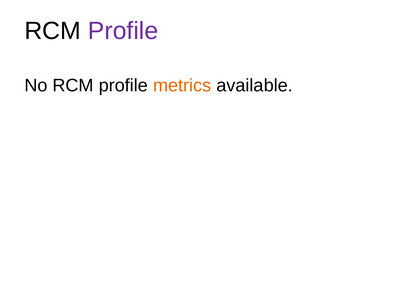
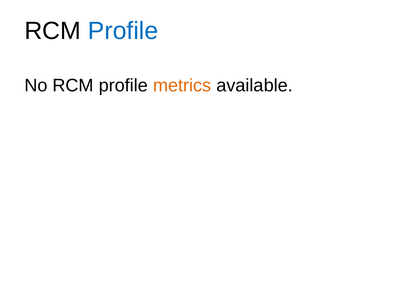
Profile at (123, 31) colour: purple -> blue
